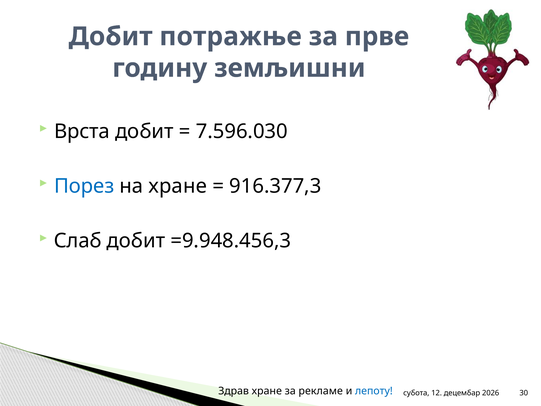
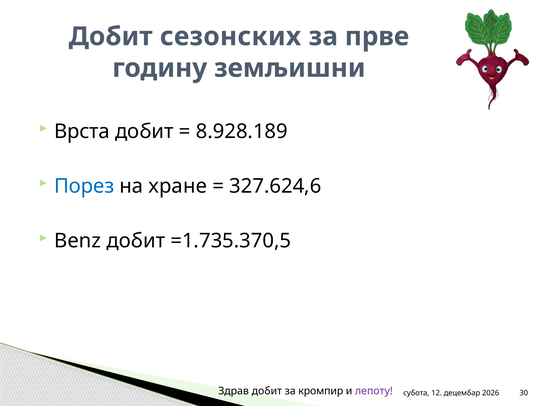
потражње: потражње -> сезонских
7.596.030: 7.596.030 -> 8.928.189
916.377,3: 916.377,3 -> 327.624,6
Слаб: Слаб -> Benz
=9.948.456,3: =9.948.456,3 -> =1.735.370,5
Здрав хране: хране -> добит
рекламе: рекламе -> кромпир
лепоту colour: blue -> purple
